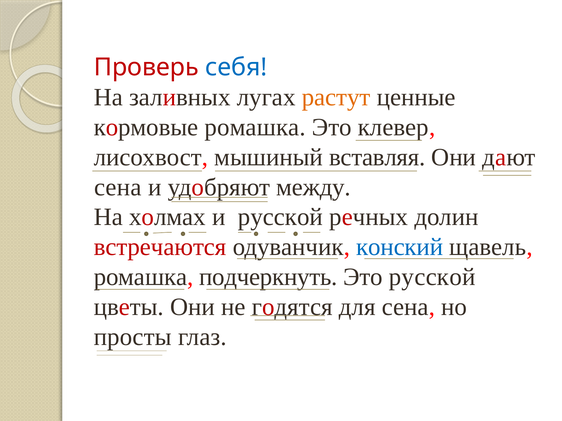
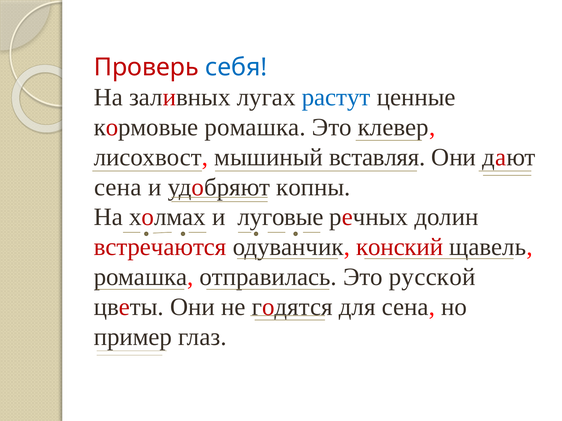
растут colour: orange -> blue
между: между -> копны
и русской: русской -> луговые
конский colour: blue -> red
подчеркнуть: подчеркнуть -> отправилась
просты: просты -> пример
